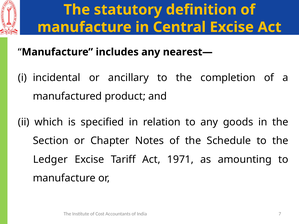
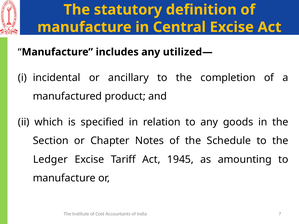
nearest—: nearest— -> utilized—
1971: 1971 -> 1945
